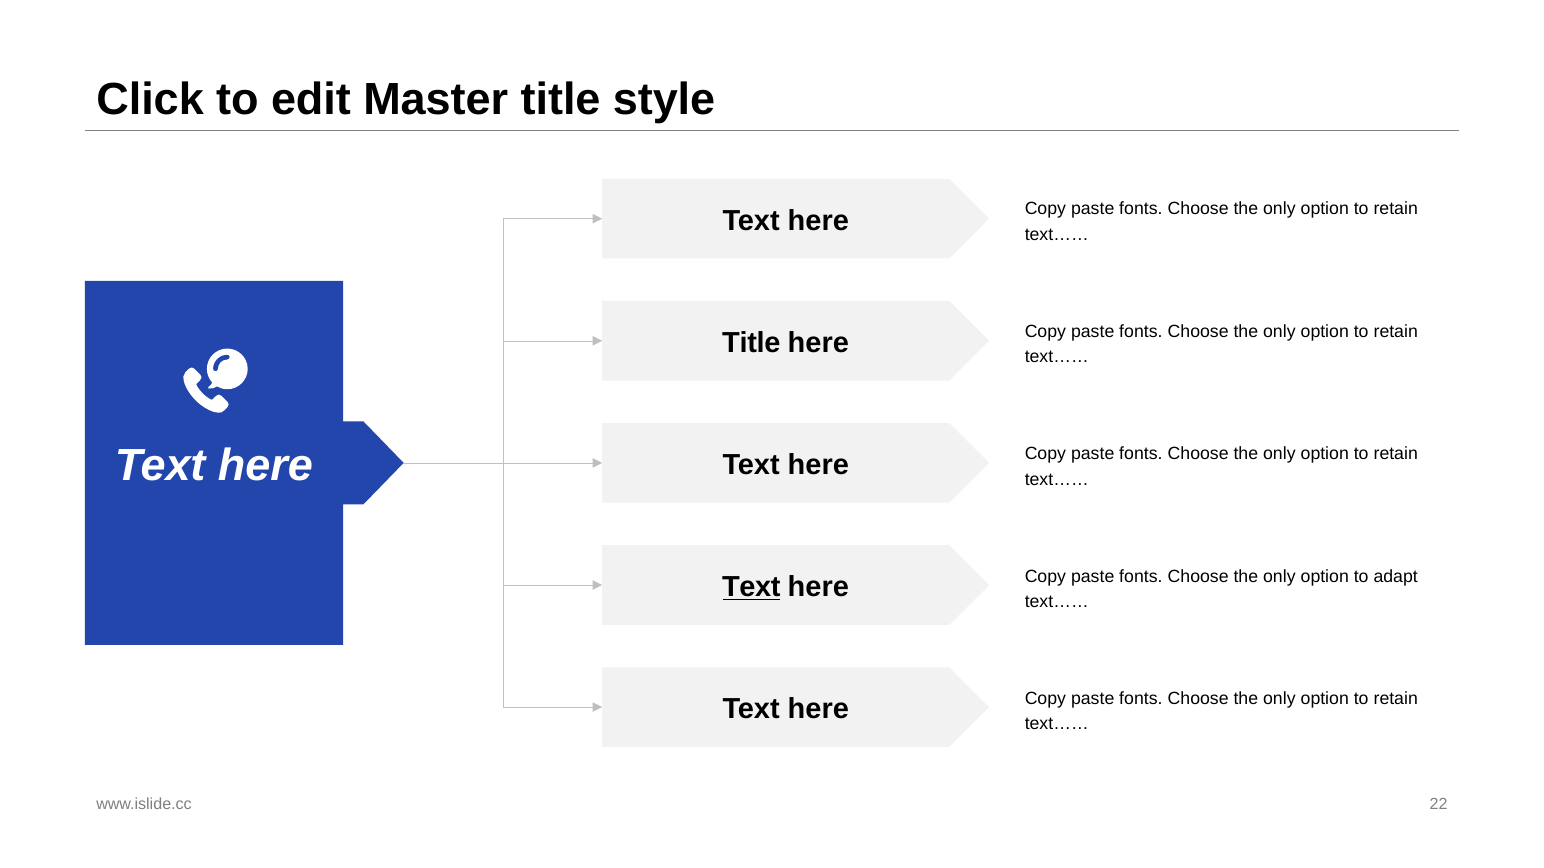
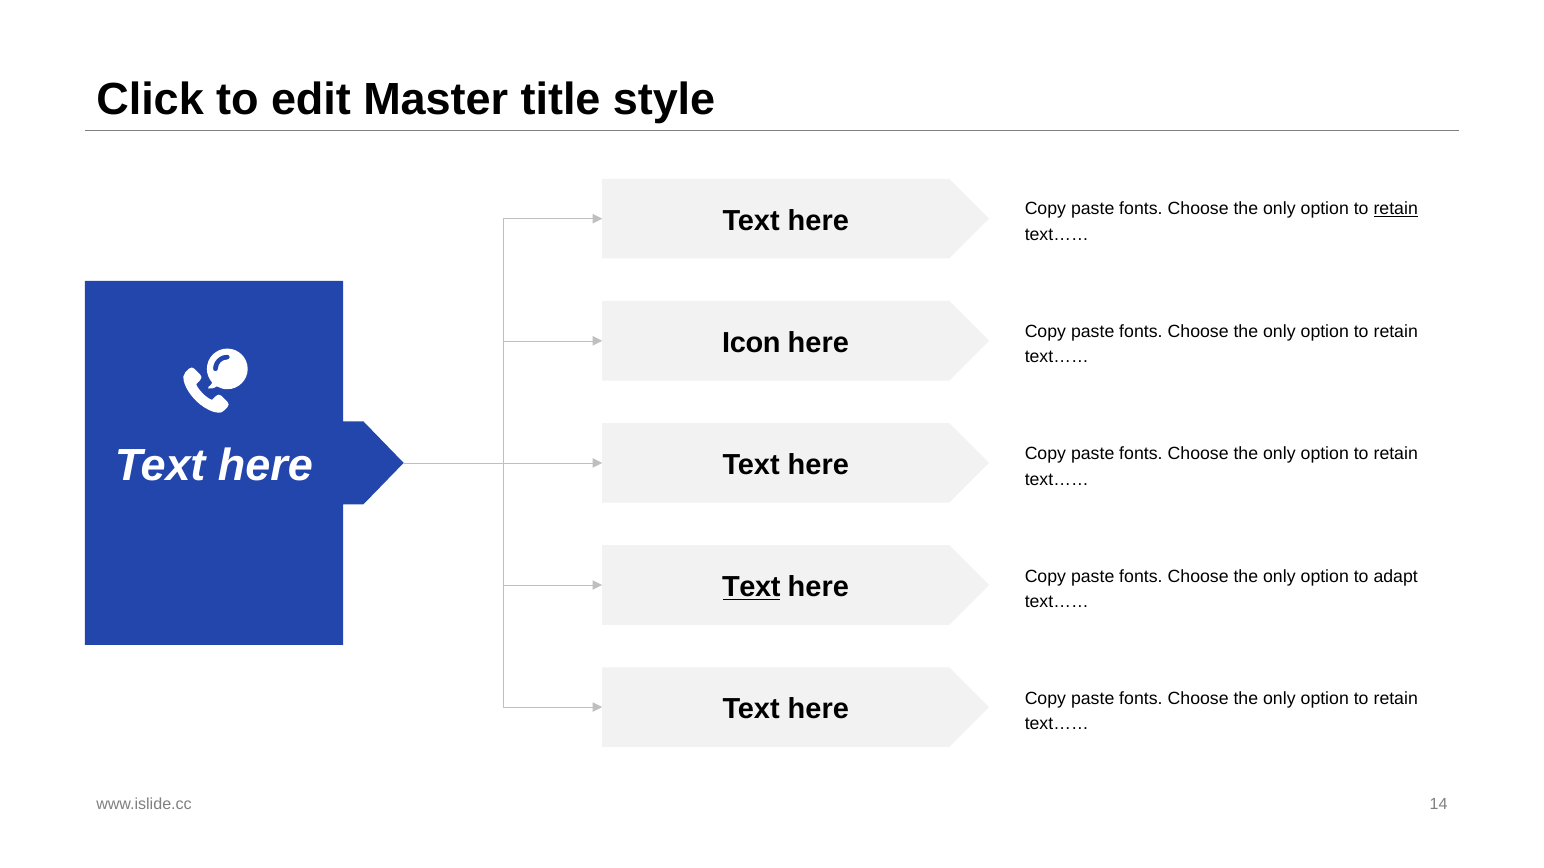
retain at (1396, 209) underline: none -> present
Title at (751, 343): Title -> Icon
22: 22 -> 14
